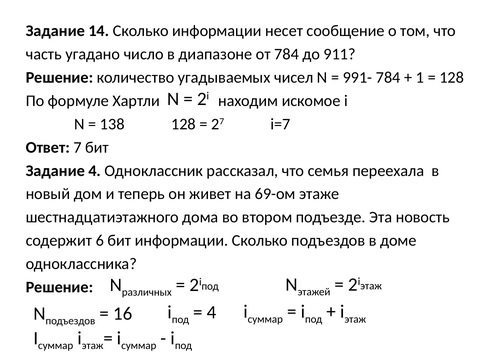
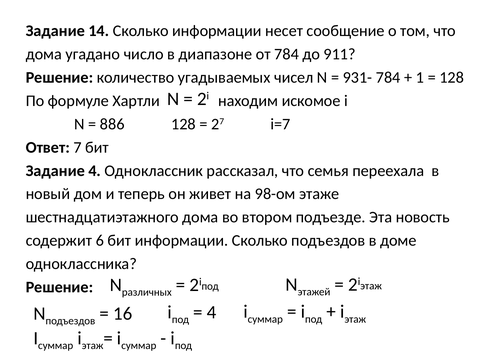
часть at (44, 54): часть -> дома
991-: 991- -> 931-
138: 138 -> 886
69-ом: 69-ом -> 98-ом
